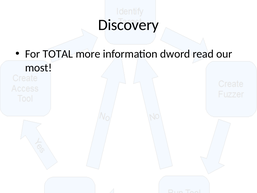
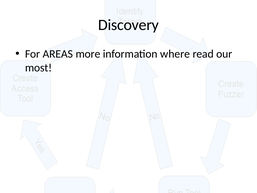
TOTAL: TOTAL -> AREAS
dword: dword -> where
